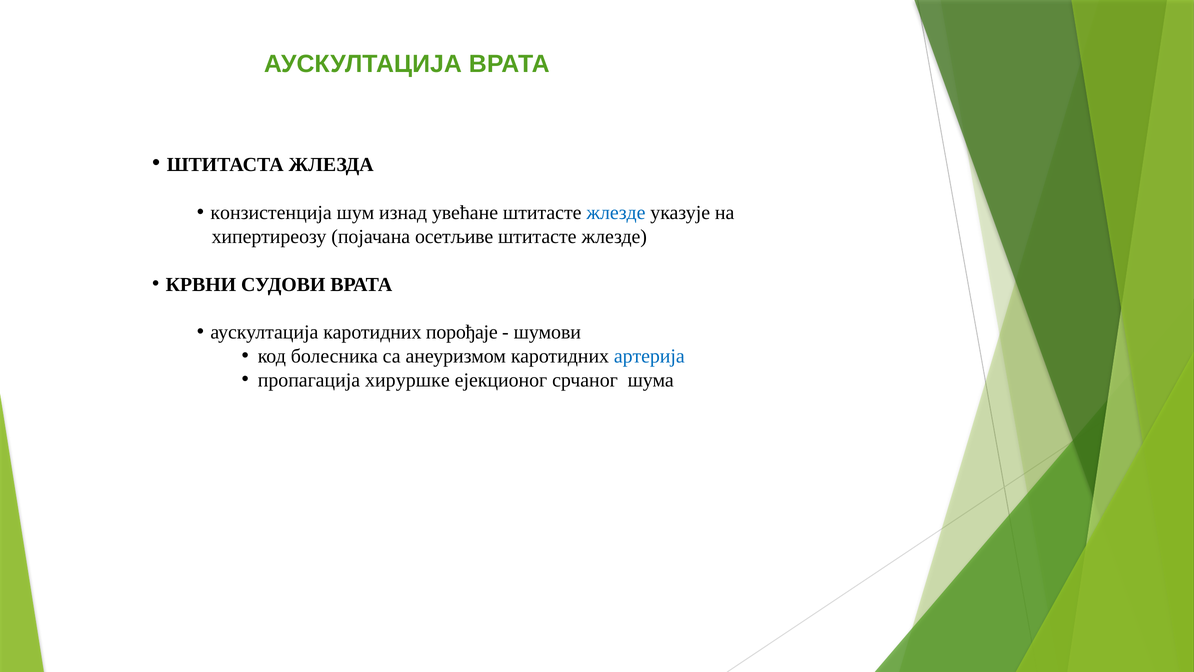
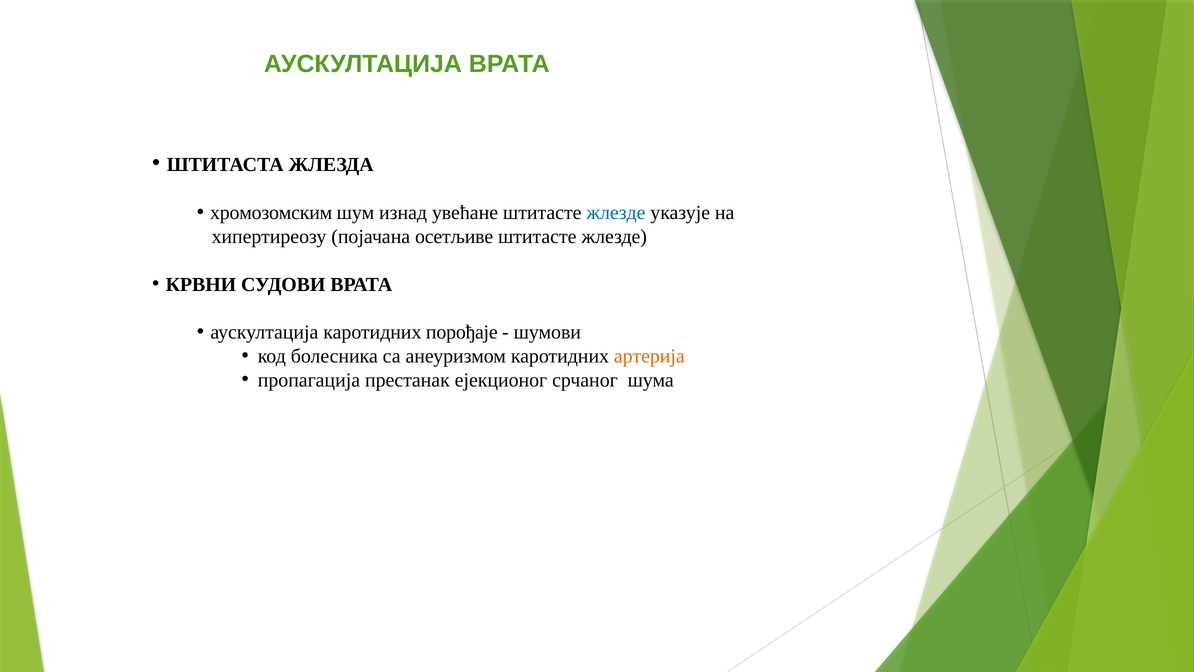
конзистенција: конзистенција -> хромозомским
артерија colour: blue -> orange
хируршке: хируршке -> престанак
